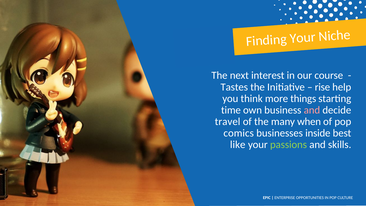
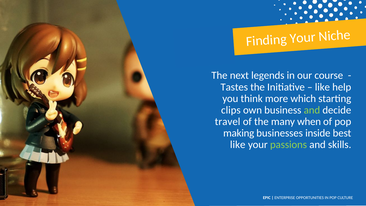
interest: interest -> legends
rise at (322, 87): rise -> like
things: things -> which
time: time -> clips
and at (312, 110) colour: pink -> light green
comics: comics -> making
